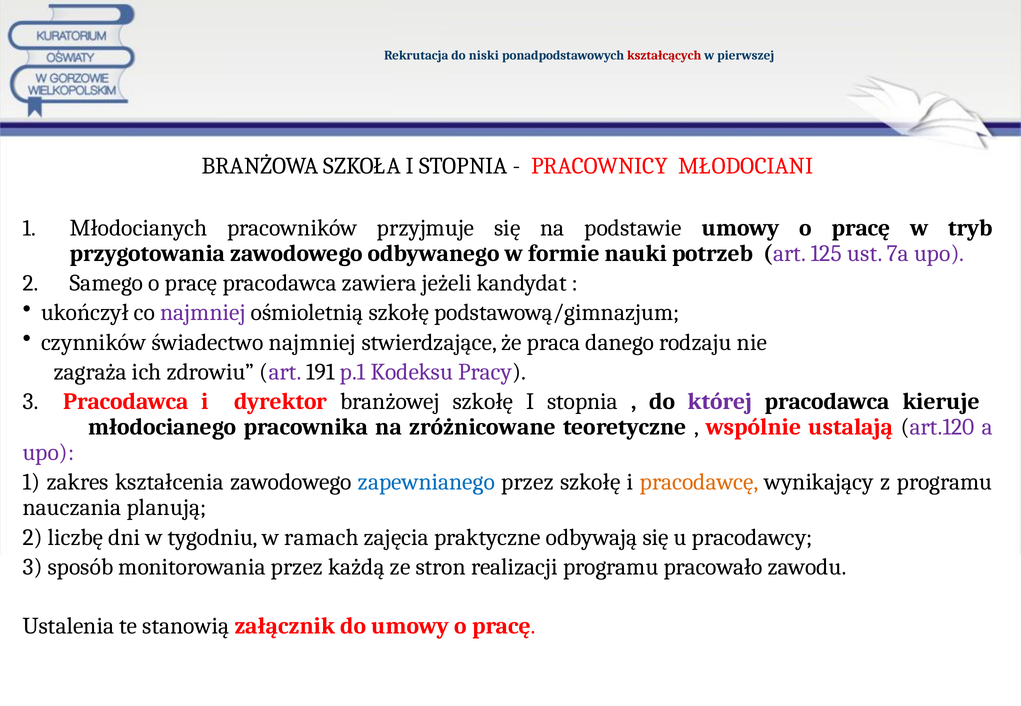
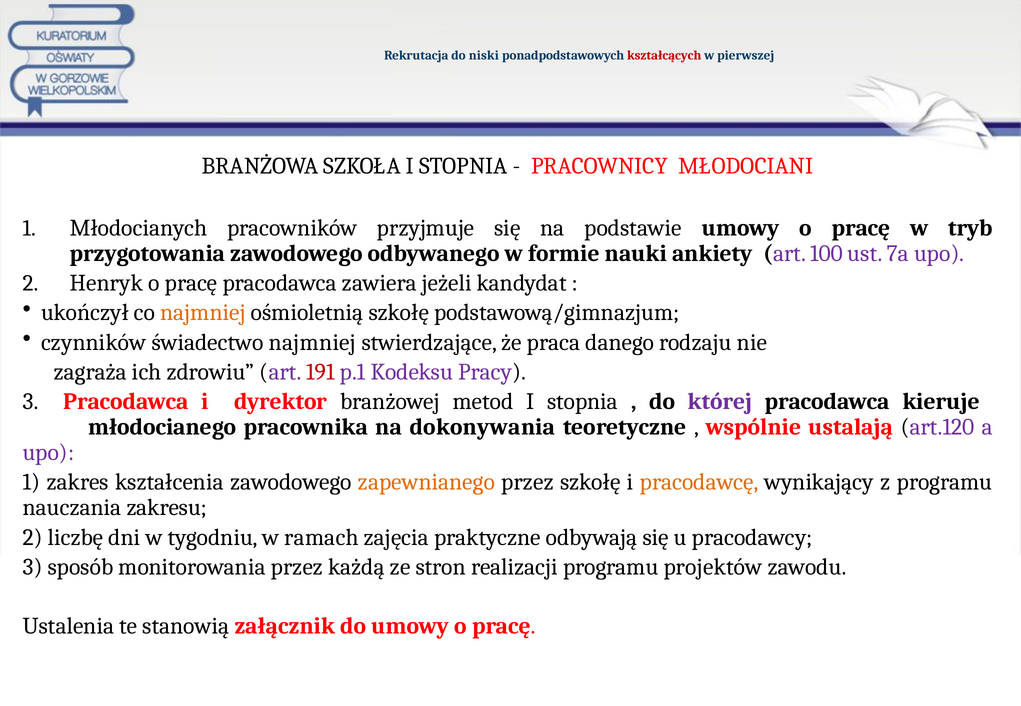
potrzeb: potrzeb -> ankiety
125: 125 -> 100
Samego: Samego -> Henryk
najmniej at (203, 313) colour: purple -> orange
191 colour: black -> red
branżowej szkołę: szkołę -> metod
zróżnicowane: zróżnicowane -> dokonywania
zapewnianego colour: blue -> orange
planują: planują -> zakresu
pracowało: pracowało -> projektów
